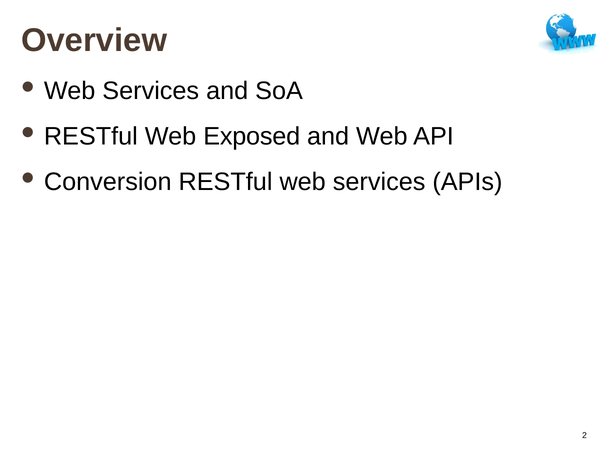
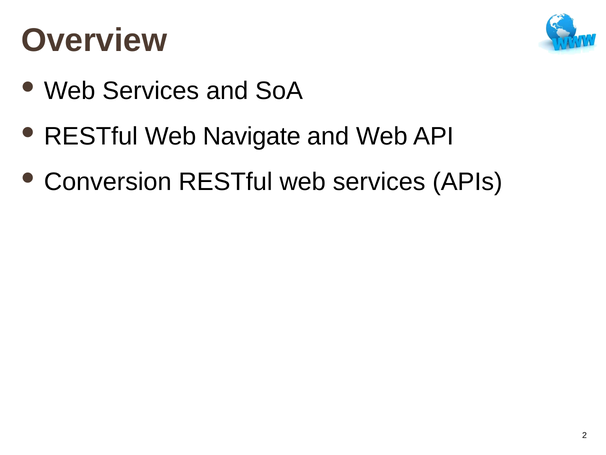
Exposed: Exposed -> Navigate
